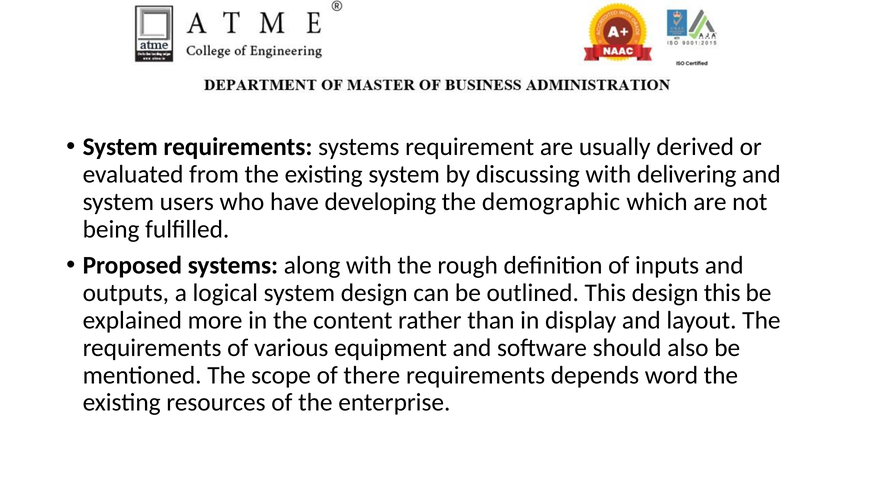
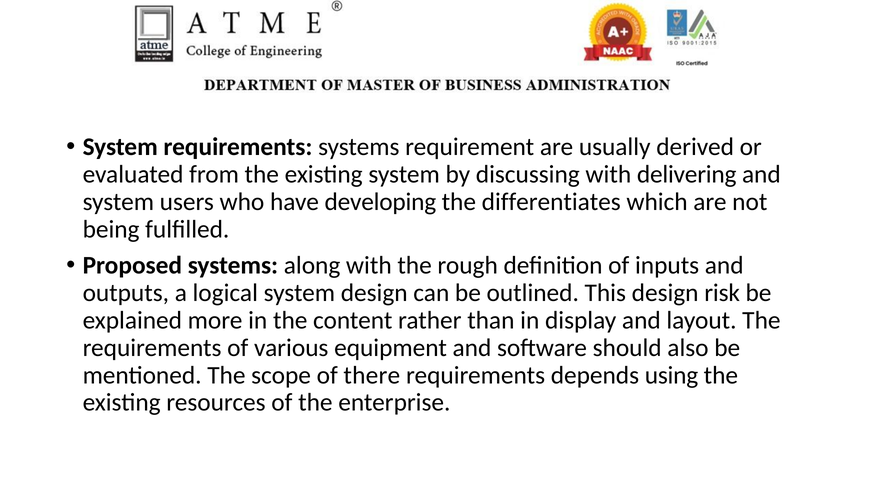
demographic: demographic -> differentiates
design this: this -> risk
word: word -> using
